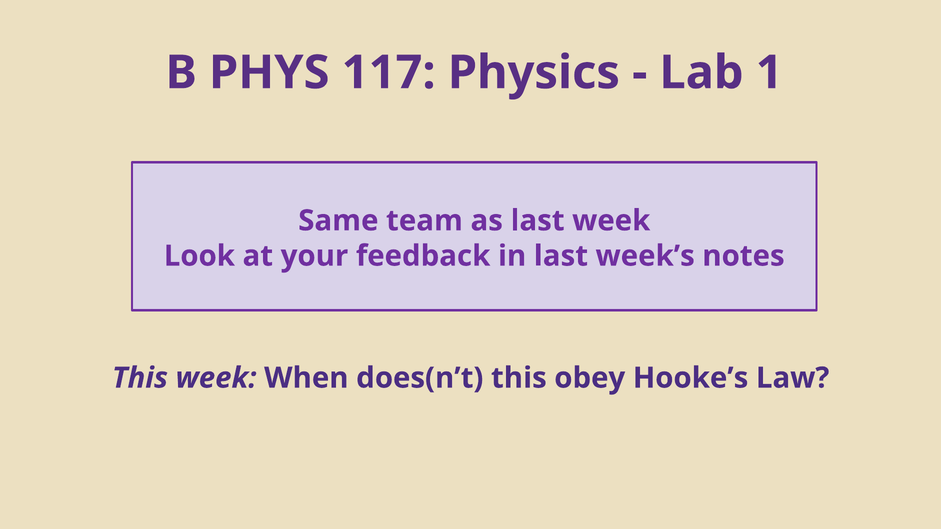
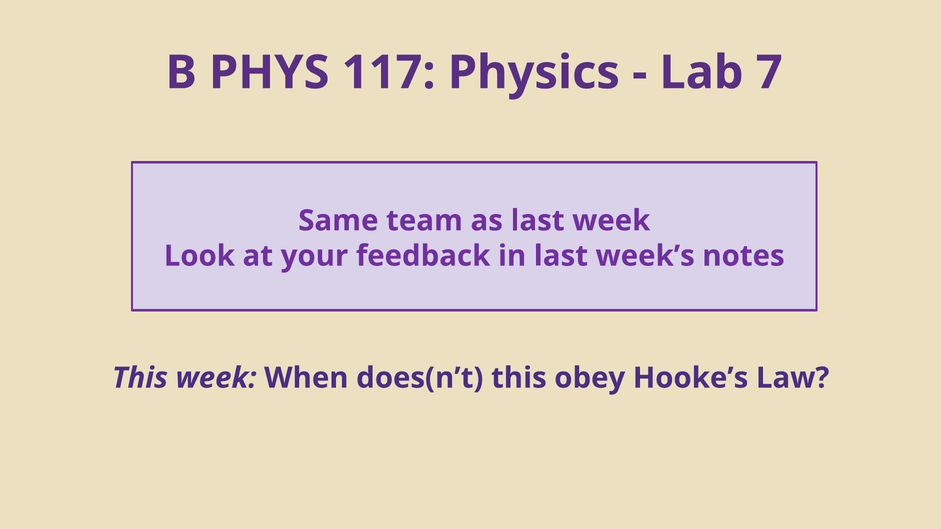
1: 1 -> 7
